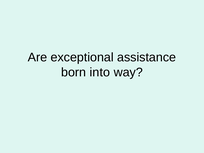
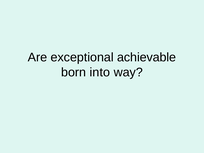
assistance: assistance -> achievable
